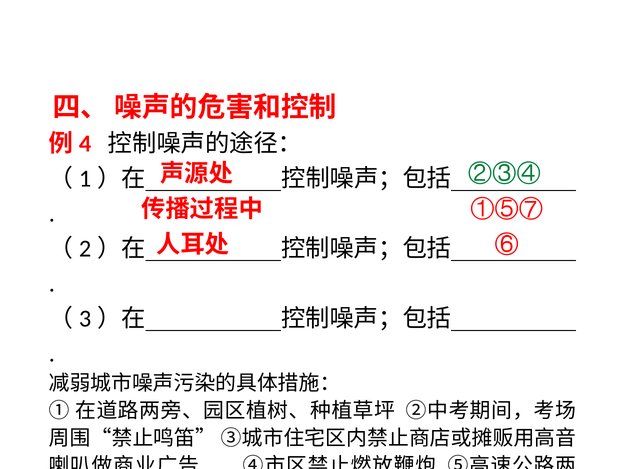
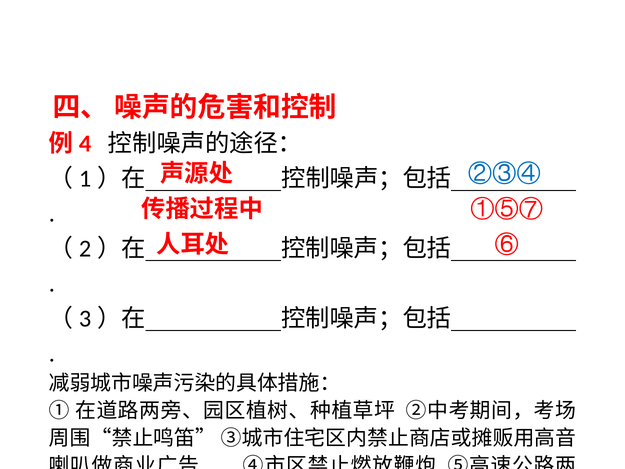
②③④ colour: green -> blue
